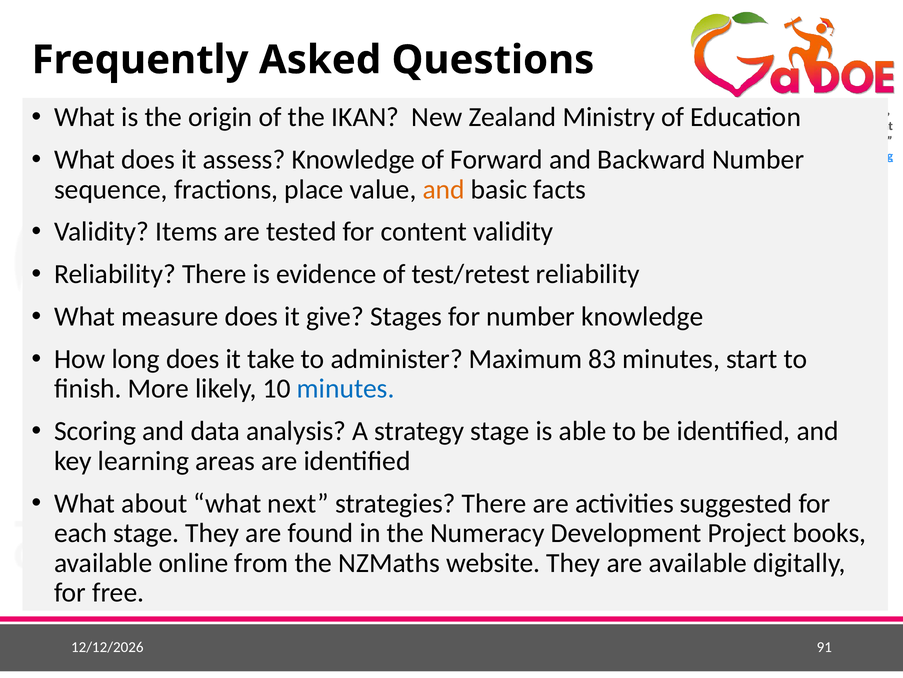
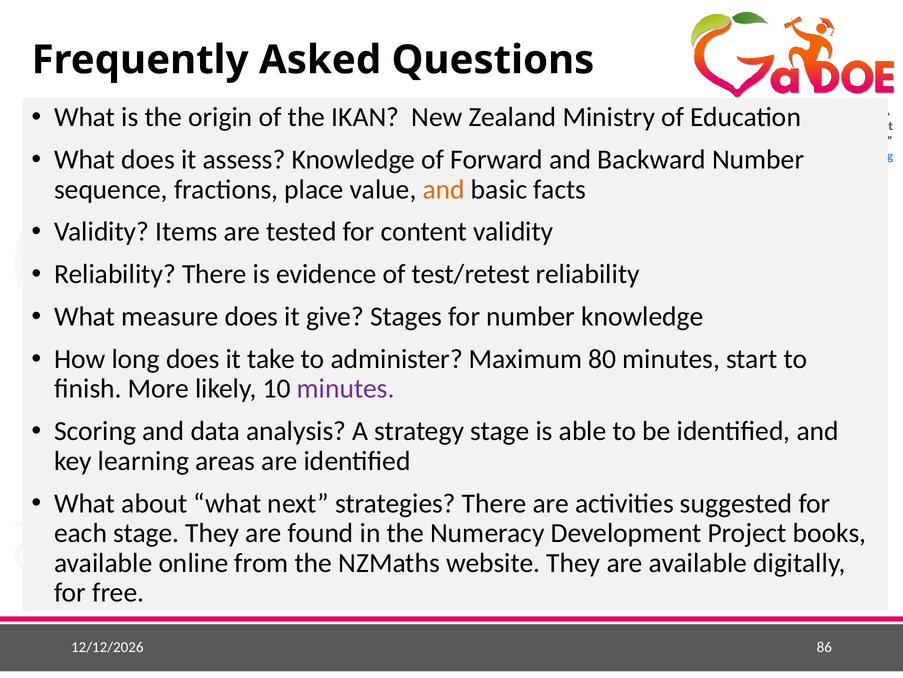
83: 83 -> 80
minutes at (346, 388) colour: blue -> purple
91: 91 -> 86
